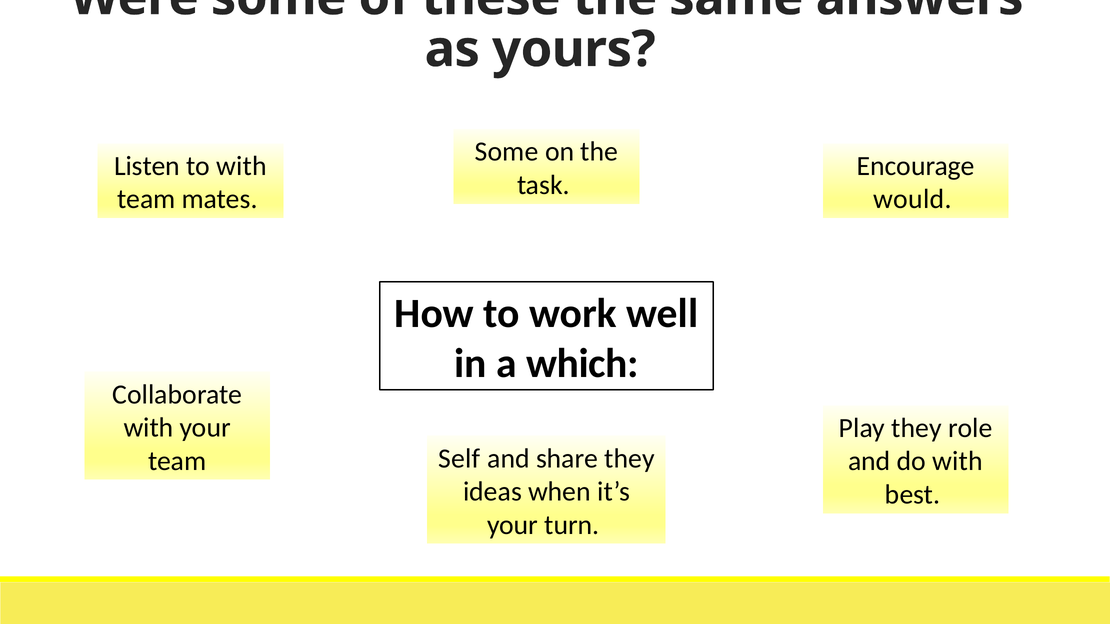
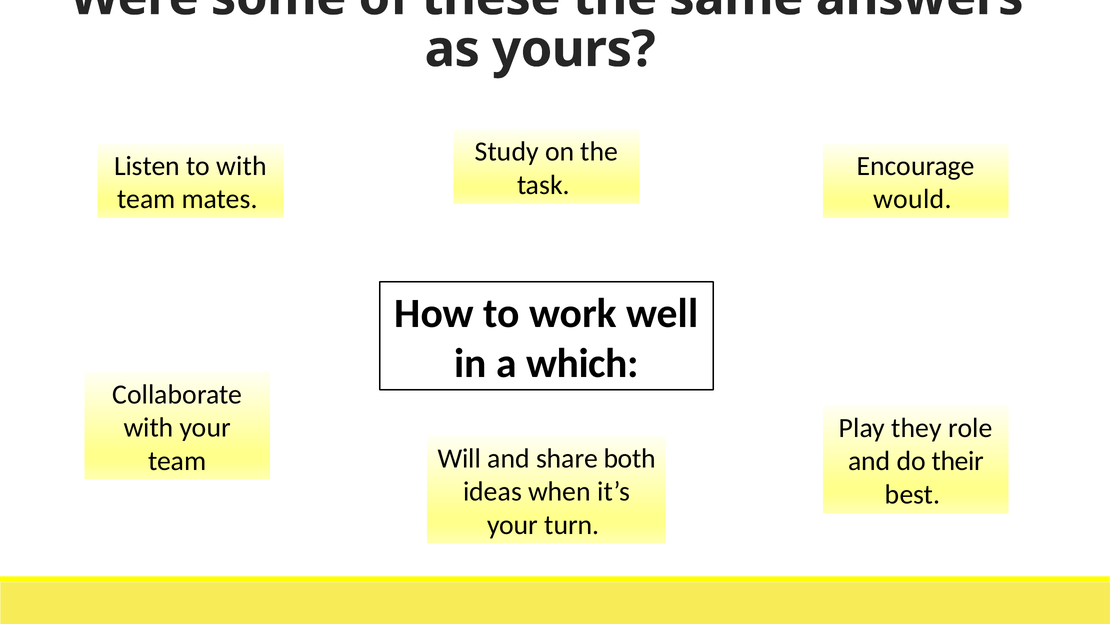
Some at (507, 152): Some -> Study
Self: Self -> Will
share they: they -> both
do with: with -> their
